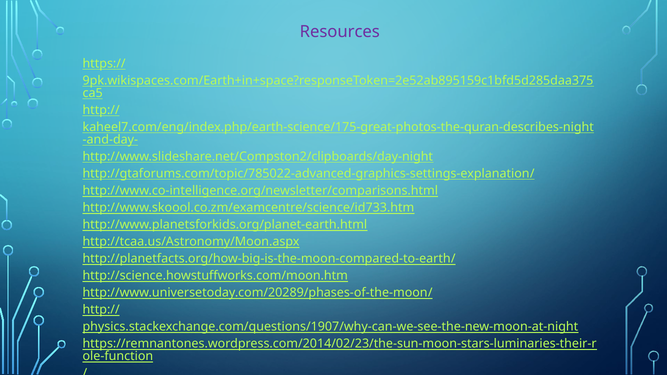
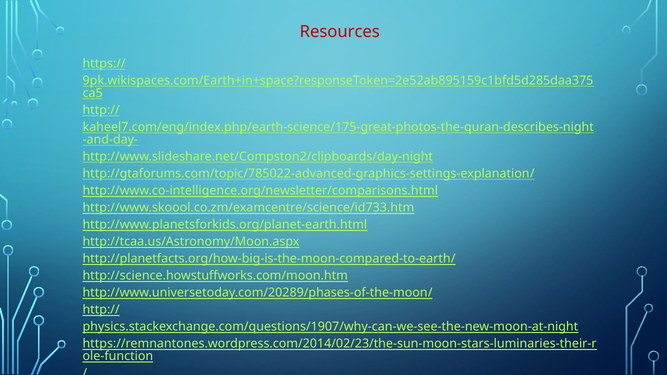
Resources colour: purple -> red
